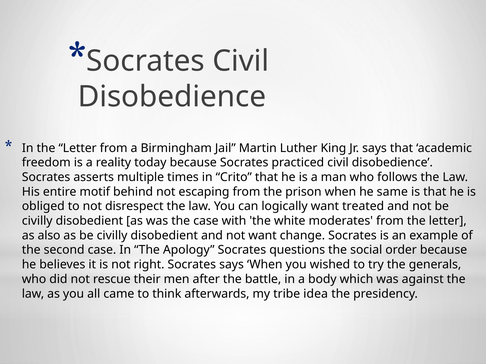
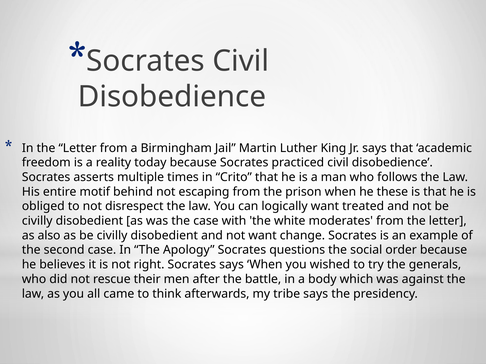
same: same -> these
tribe idea: idea -> says
